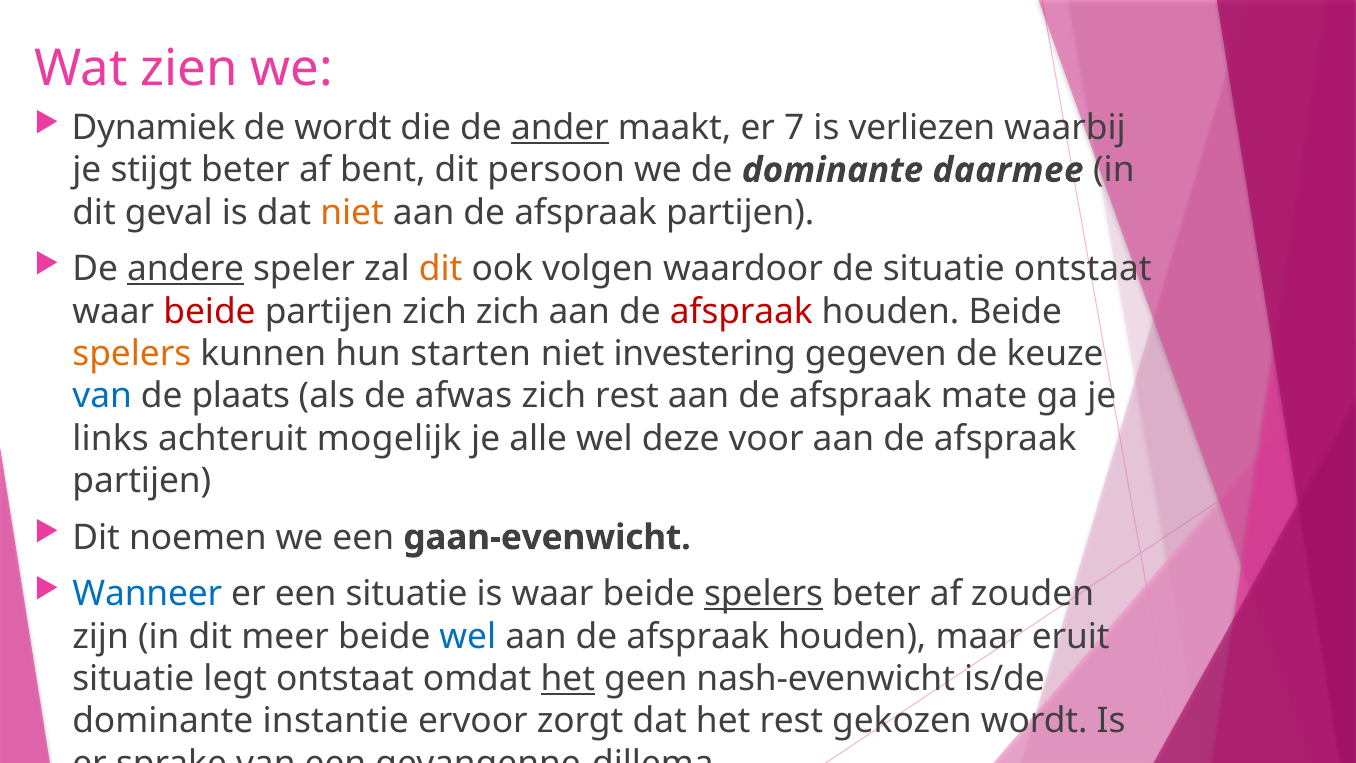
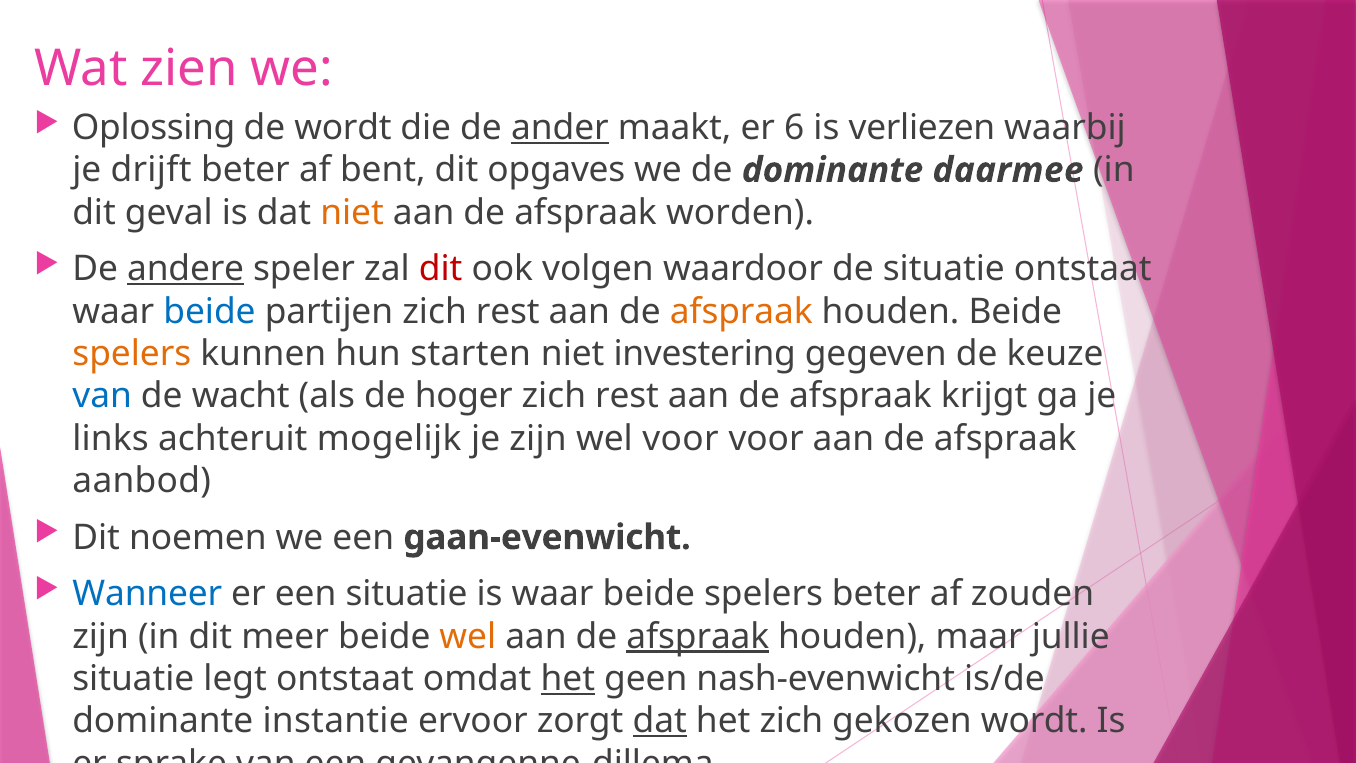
Dynamiek: Dynamiek -> Oplossing
7: 7 -> 6
stijgt: stijgt -> drijft
persoon: persoon -> opgaves
partijen at (740, 212): partijen -> worden
dit at (441, 269) colour: orange -> red
beide at (209, 311) colour: red -> blue
partijen zich zich: zich -> rest
afspraak at (741, 311) colour: red -> orange
plaats: plaats -> wacht
afwas: afwas -> hoger
mate: mate -> krijgt
je alle: alle -> zijn
wel deze: deze -> voor
partijen at (142, 481): partijen -> aanbod
spelers at (764, 594) underline: present -> none
wel at (468, 636) colour: blue -> orange
afspraak at (698, 636) underline: none -> present
eruit: eruit -> jullie
dat at (660, 721) underline: none -> present
het rest: rest -> zich
